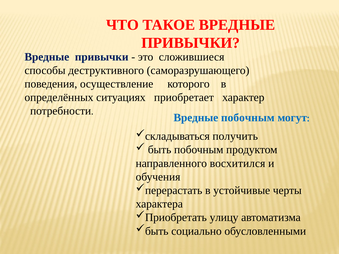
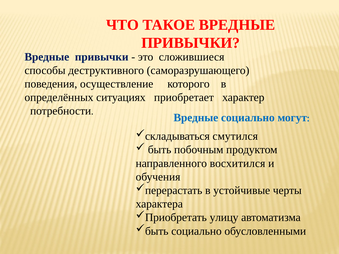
Вредные побочным: побочным -> социально
получить: получить -> смутился
